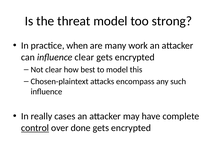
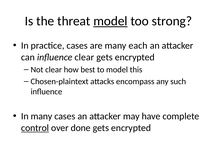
model at (110, 21) underline: none -> present
practice when: when -> cases
work: work -> each
In really: really -> many
